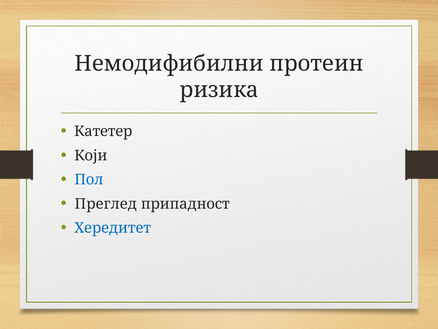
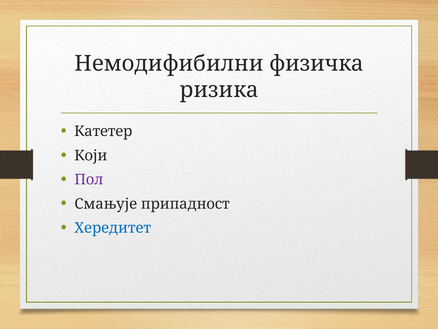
протеин: протеин -> физичка
Пол colour: blue -> purple
Преглед: Преглед -> Смањује
